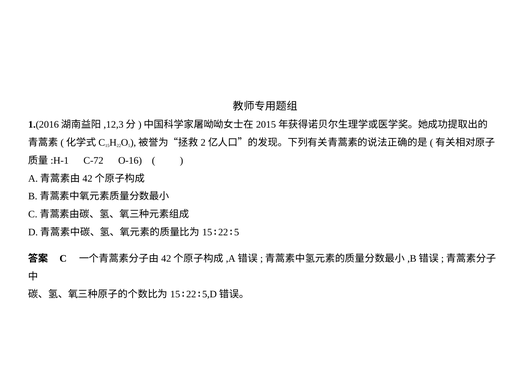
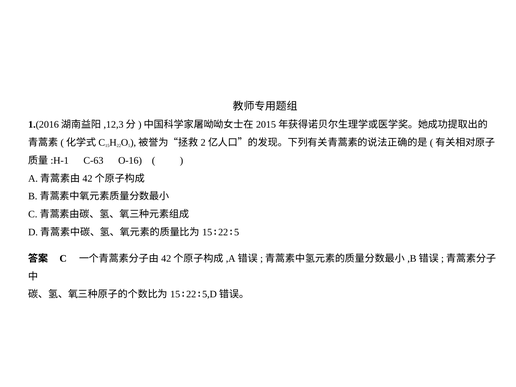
C-72: C-72 -> C-63
